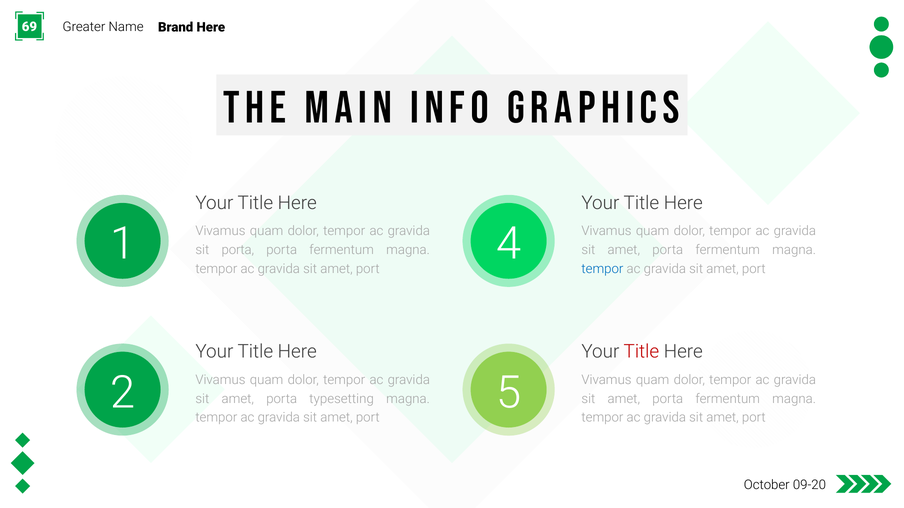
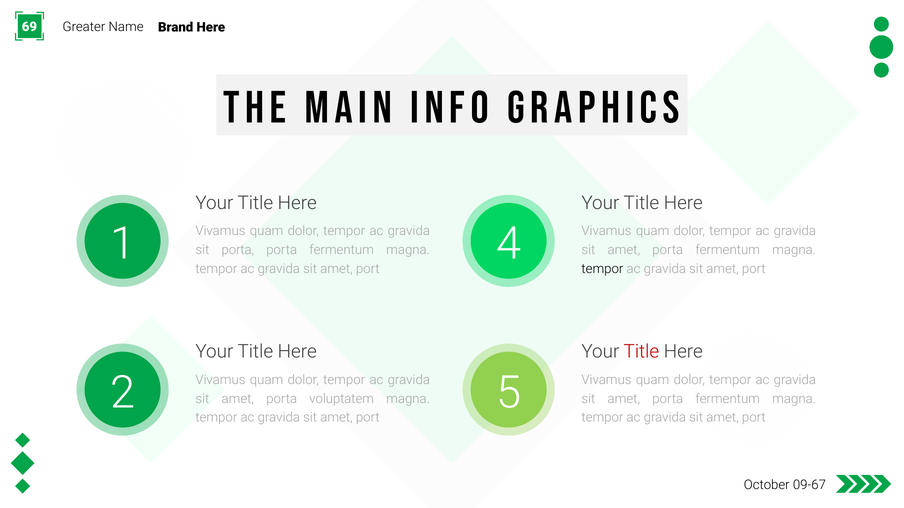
tempor at (602, 269) colour: blue -> black
typesetting: typesetting -> voluptatem
09-20: 09-20 -> 09-67
